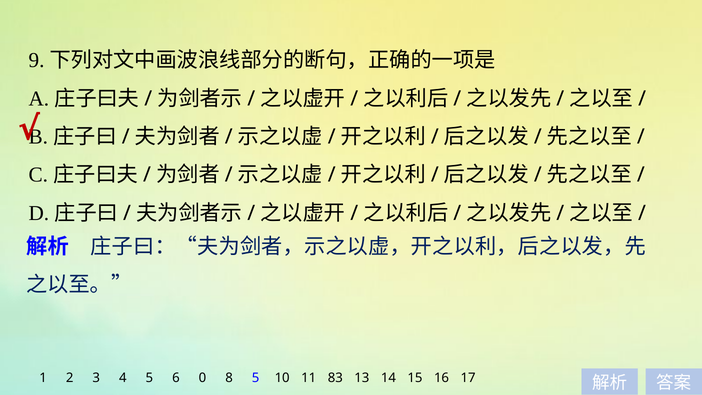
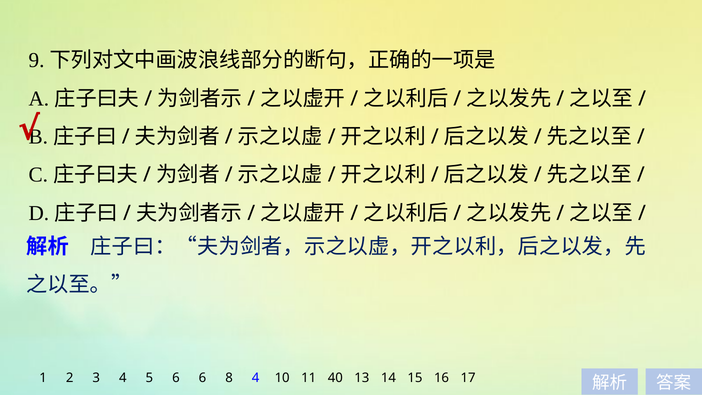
6 0: 0 -> 6
8 5: 5 -> 4
83: 83 -> 40
